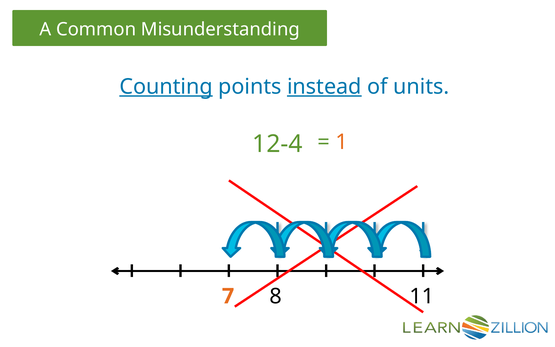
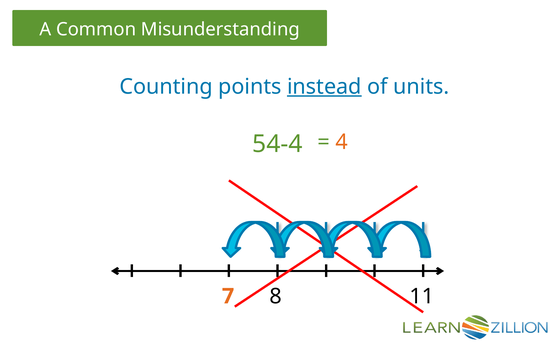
Counting underline: present -> none
1: 1 -> 4
12-4: 12-4 -> 54-4
